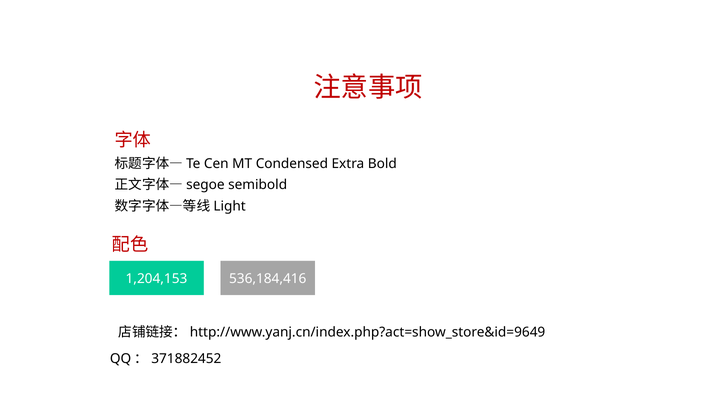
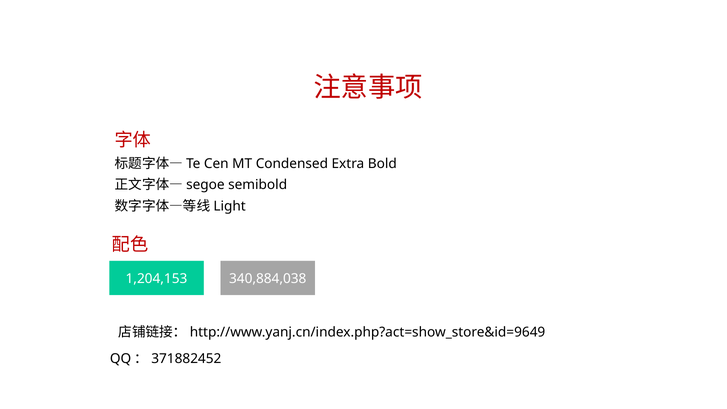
536,184,416: 536,184,416 -> 340,884,038
